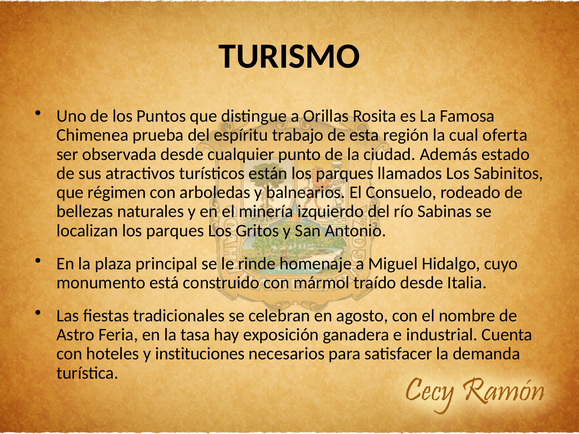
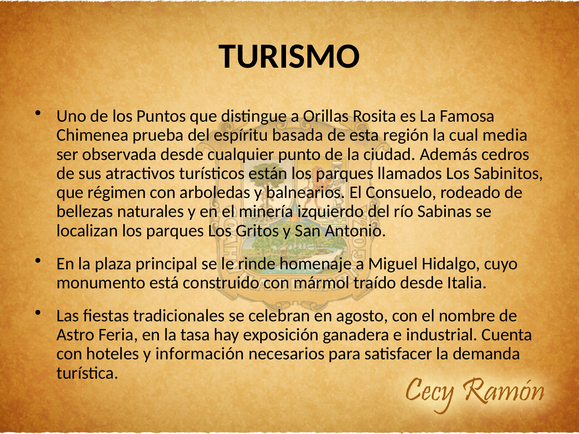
trabajo: trabajo -> basada
oferta: oferta -> media
estado: estado -> cedros
instituciones: instituciones -> información
